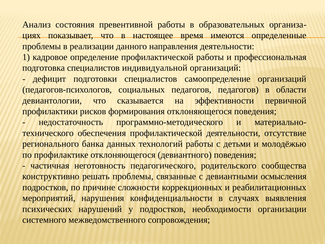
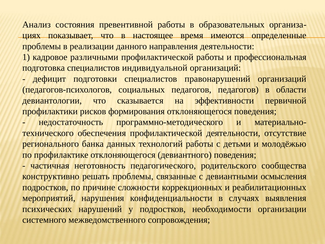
определение: определение -> различными
самоопределение: самоопределение -> правонарушений
